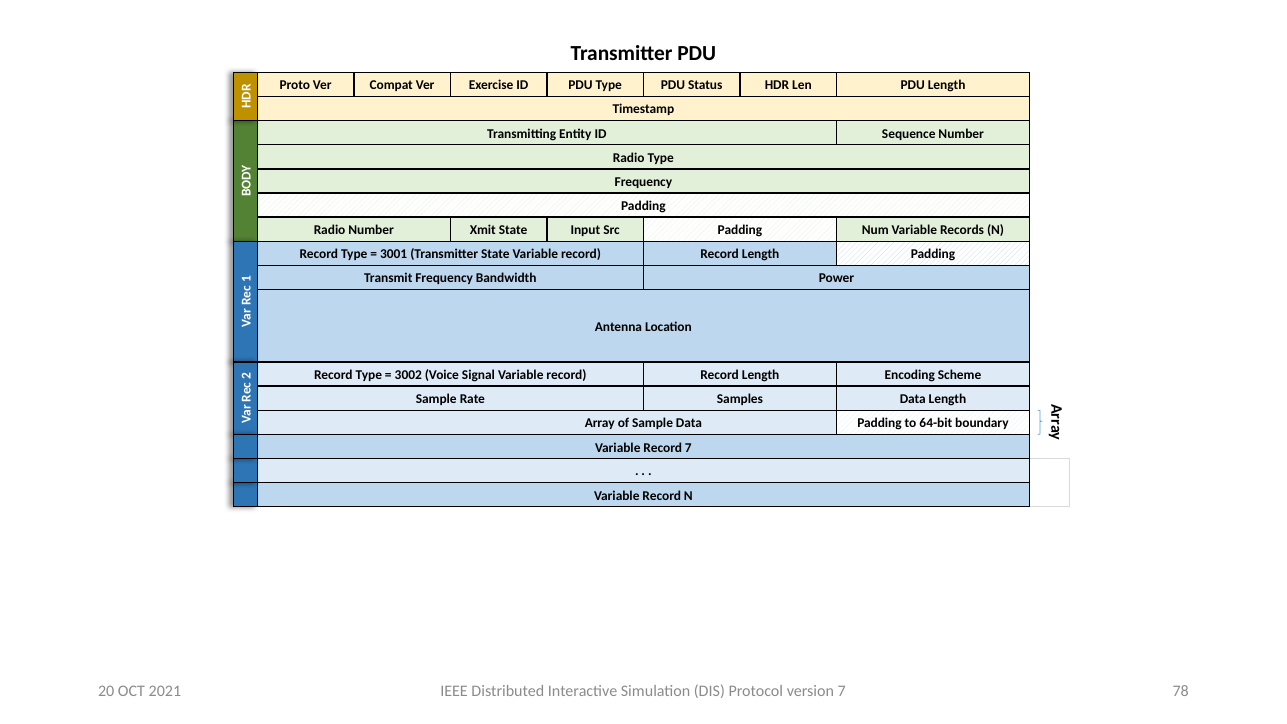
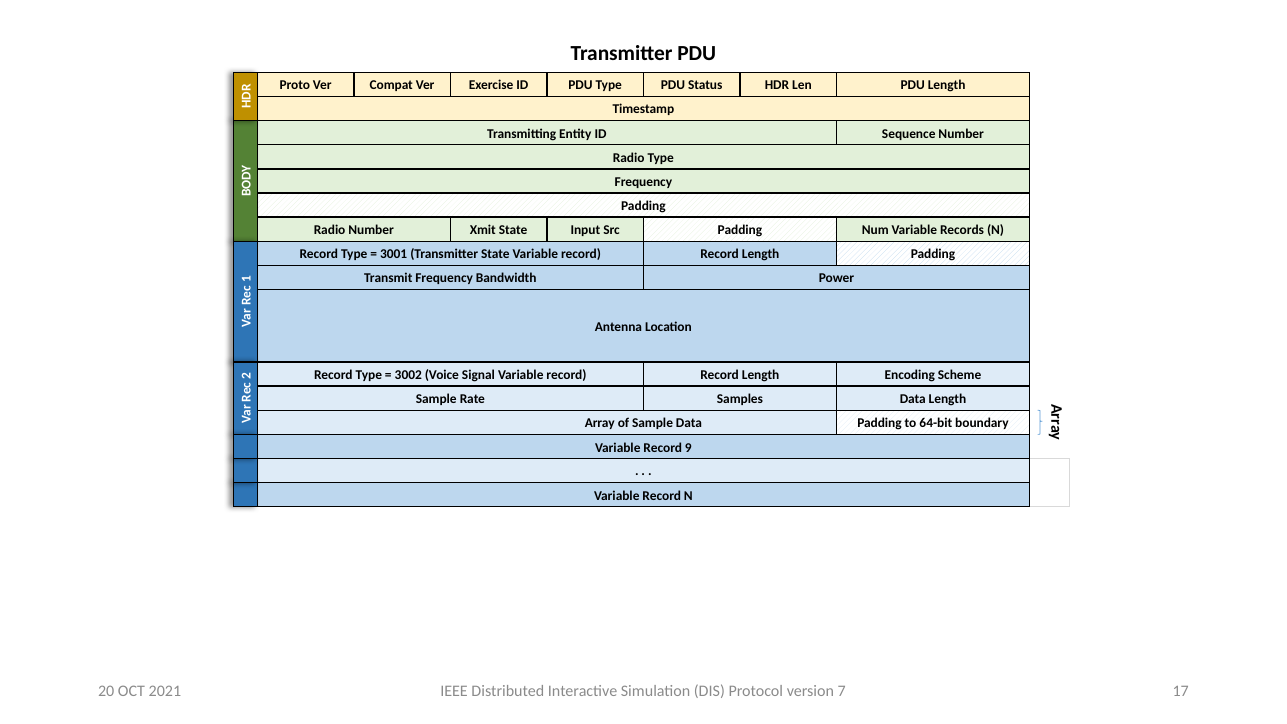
Record 7: 7 -> 9
78: 78 -> 17
